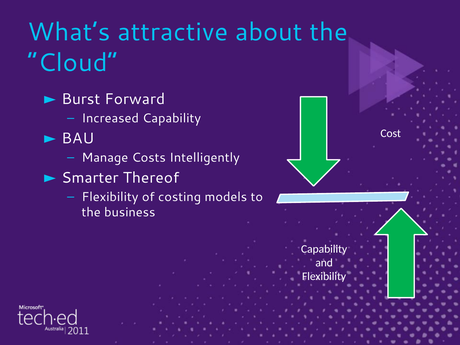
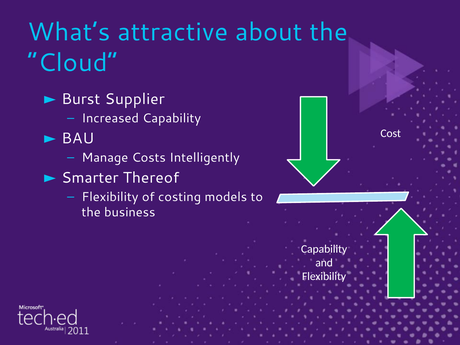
Forward: Forward -> Supplier
